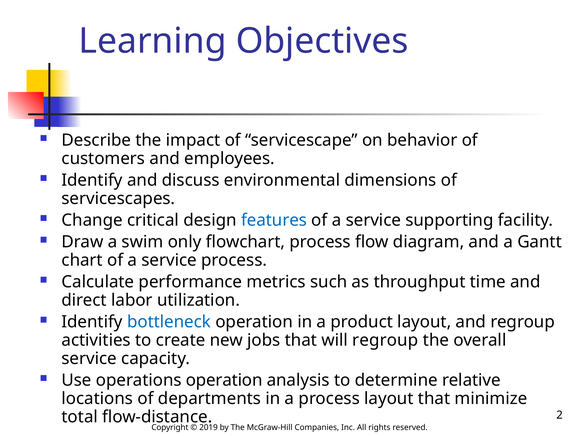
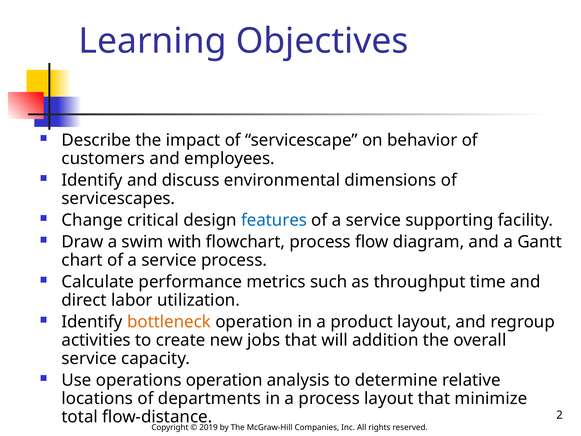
only: only -> with
bottleneck colour: blue -> orange
will regroup: regroup -> addition
